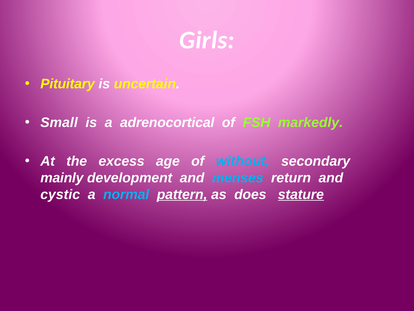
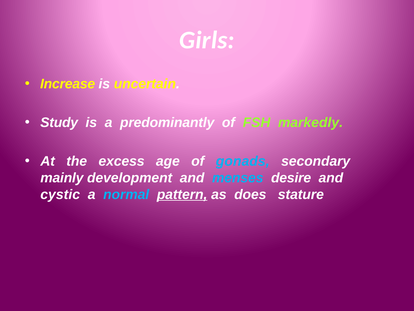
Pituitary: Pituitary -> Increase
Small: Small -> Study
adrenocortical: adrenocortical -> predominantly
without: without -> gonads
return: return -> desire
stature underline: present -> none
